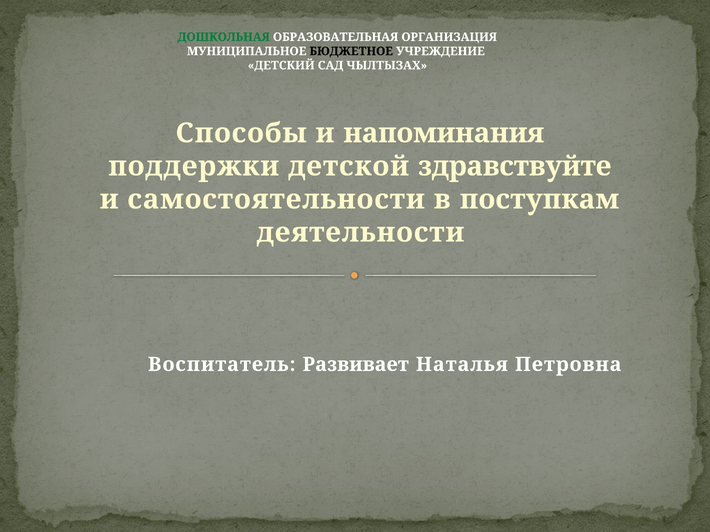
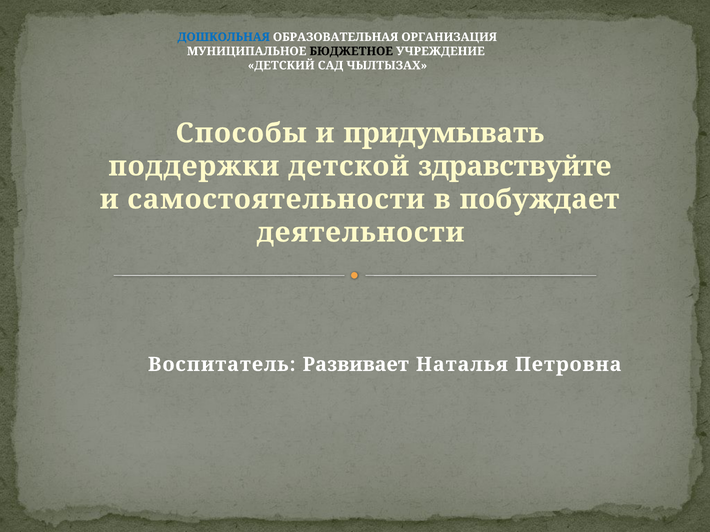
ДОШКОЛЬНАЯ colour: green -> blue
напоминания: напоминания -> придумывать
поступкам: поступкам -> побуждает
